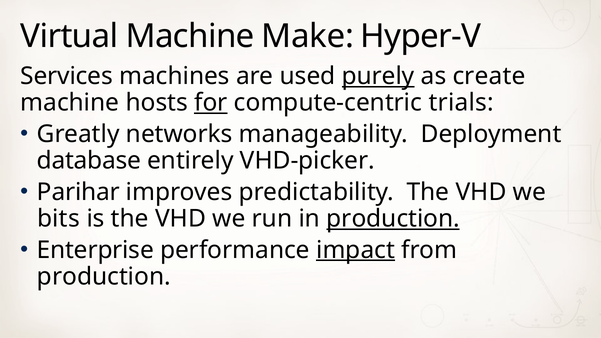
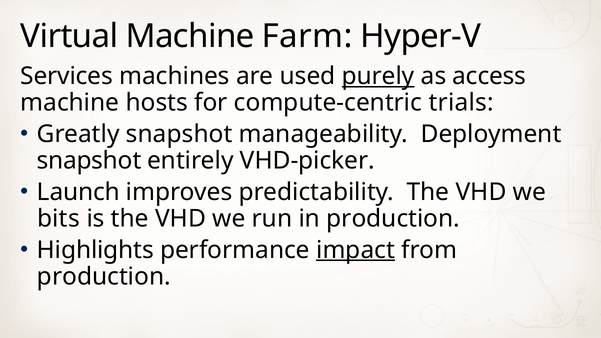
Make: Make -> Farm
create: create -> access
for underline: present -> none
Greatly networks: networks -> snapshot
database at (89, 161): database -> snapshot
Parihar: Parihar -> Launch
production at (393, 219) underline: present -> none
Enterprise: Enterprise -> Highlights
